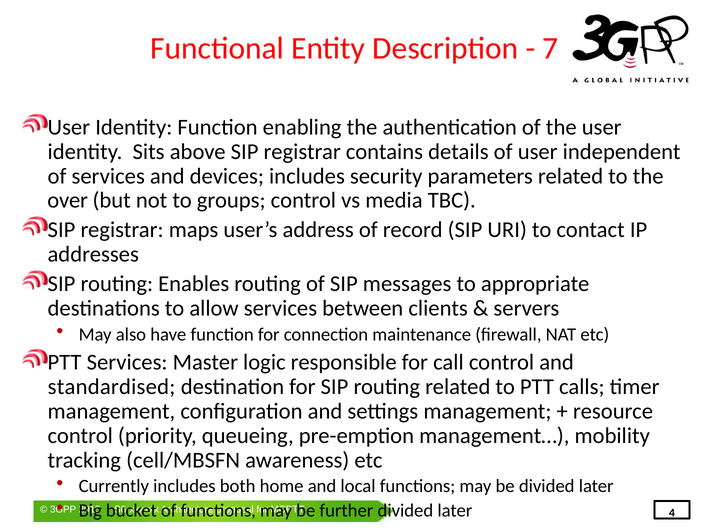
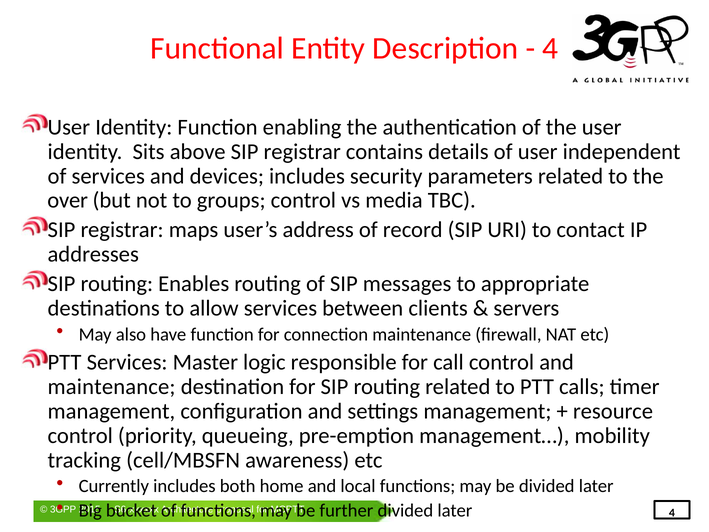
7 at (550, 48): 7 -> 4
standardised at (112, 386): standardised -> maintenance
